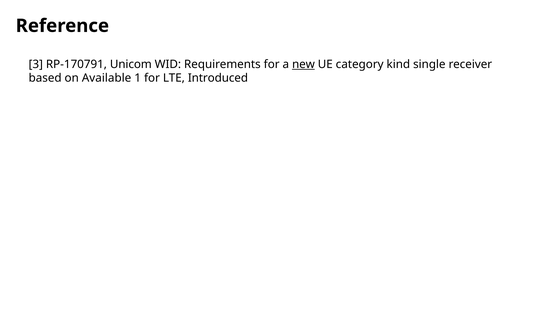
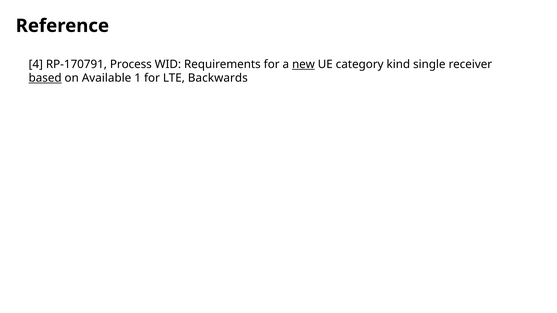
3: 3 -> 4
Unicom: Unicom -> Process
based underline: none -> present
Introduced: Introduced -> Backwards
